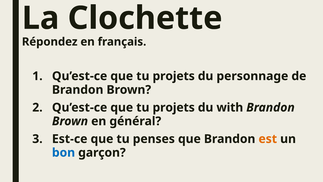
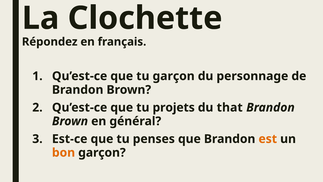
projets at (174, 76): projets -> garçon
with: with -> that
bon colour: blue -> orange
